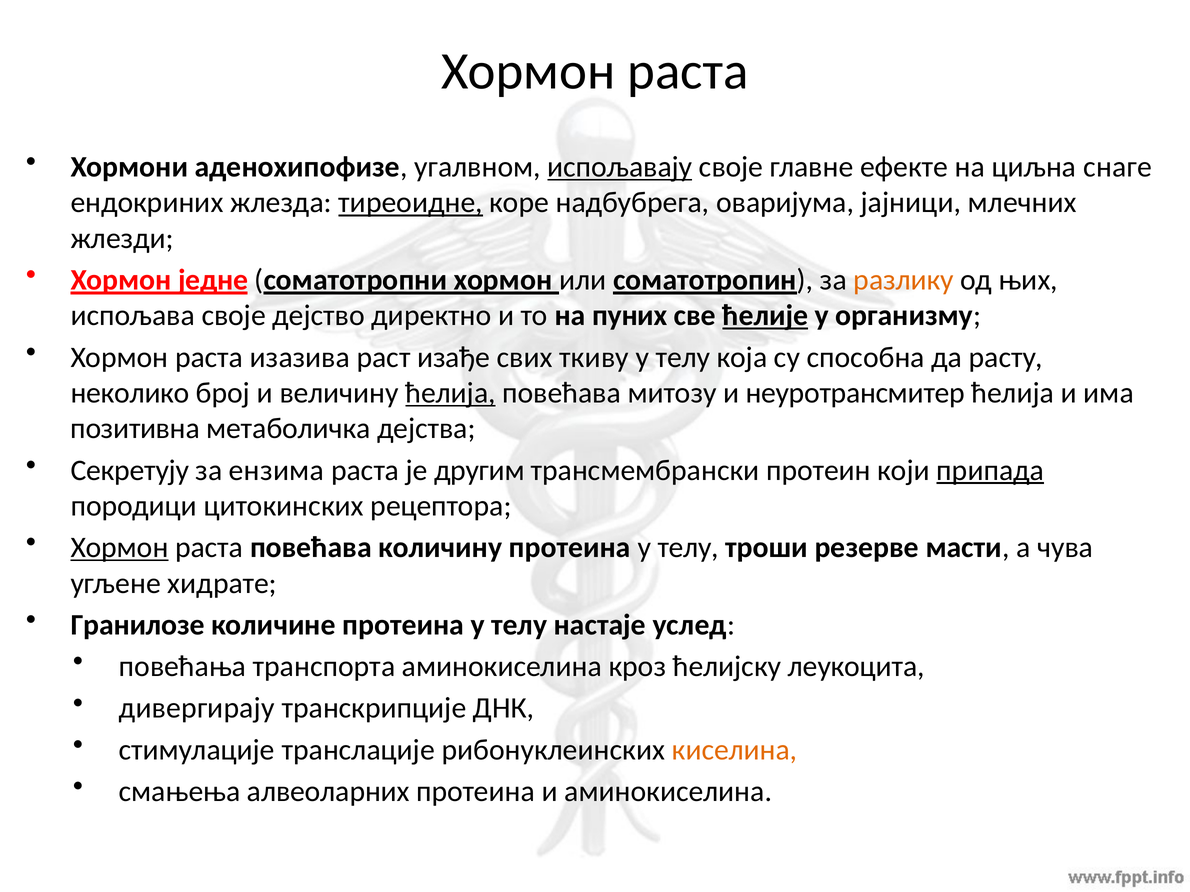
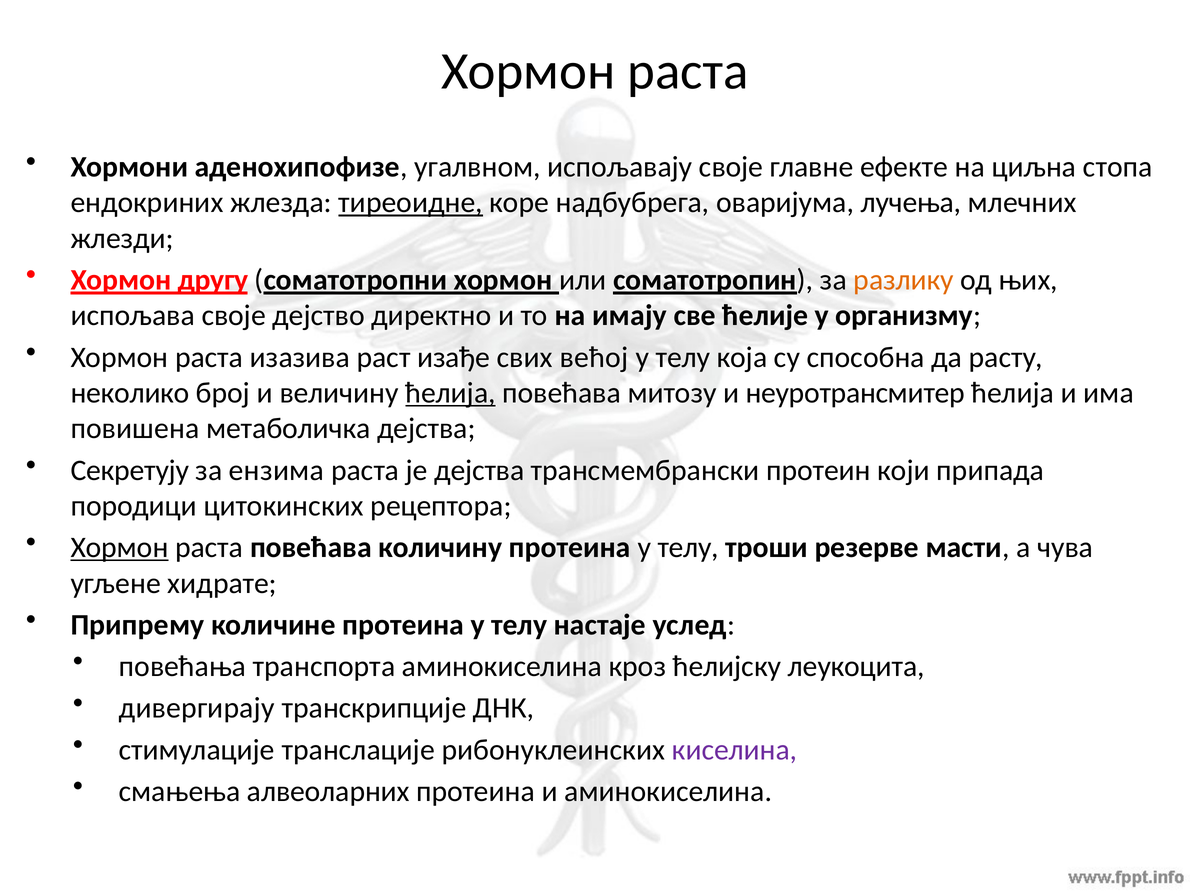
испољавају underline: present -> none
снаге: снаге -> стопа
јајници: јајници -> лучења
једне: једне -> другу
пуних: пуних -> имају
ћелије underline: present -> none
ткиву: ткиву -> већој
позитивна: позитивна -> повишена
је другим: другим -> дејства
припада underline: present -> none
Гранилозе: Гранилозе -> Припрему
киселина colour: orange -> purple
